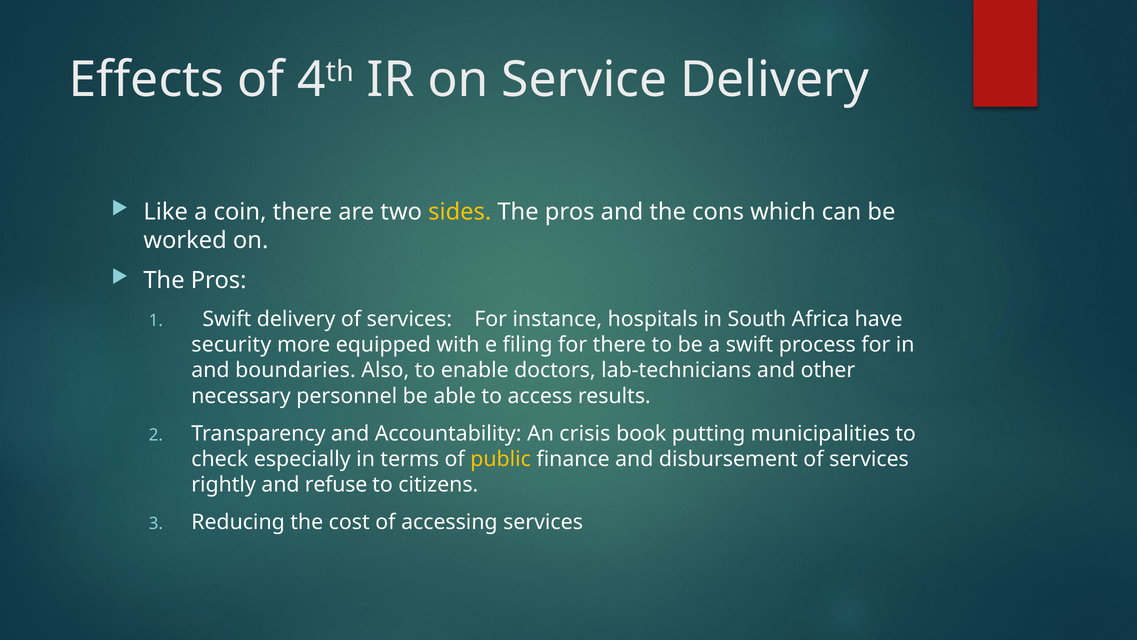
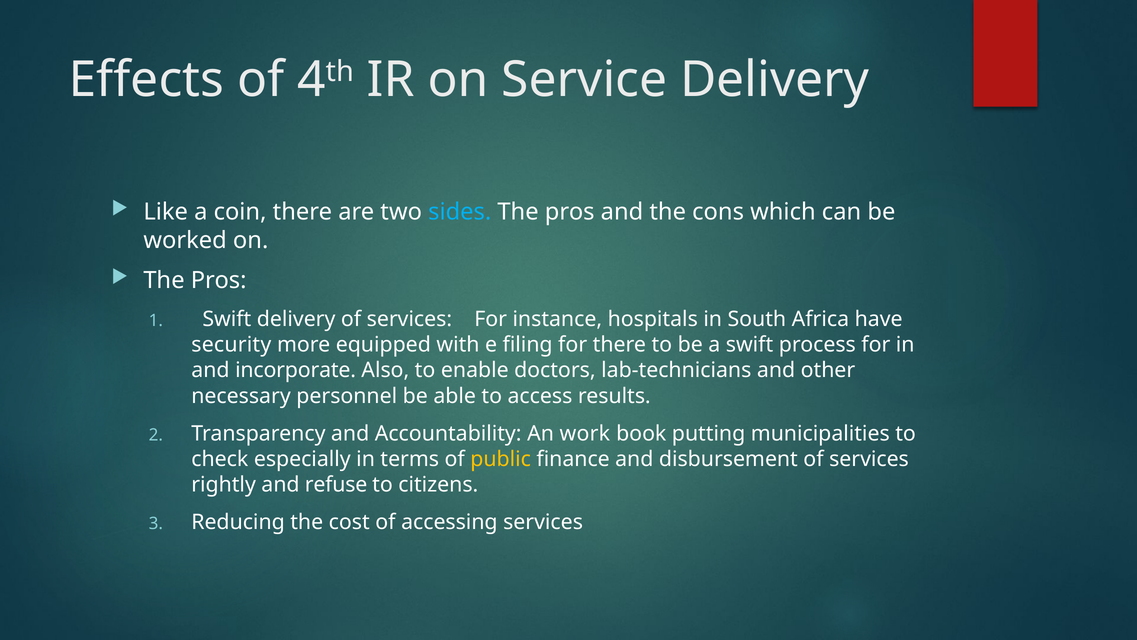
sides colour: yellow -> light blue
boundaries: boundaries -> incorporate
crisis: crisis -> work
